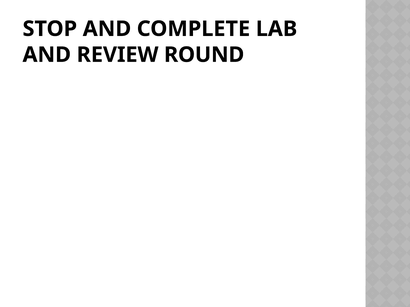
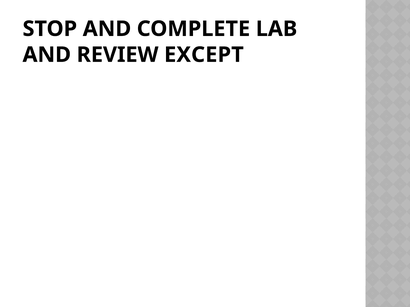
ROUND: ROUND -> EXCEPT
